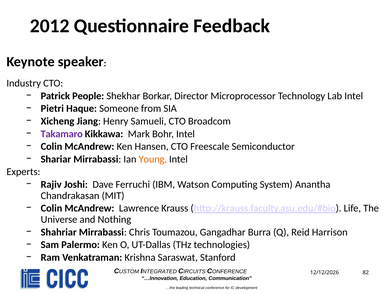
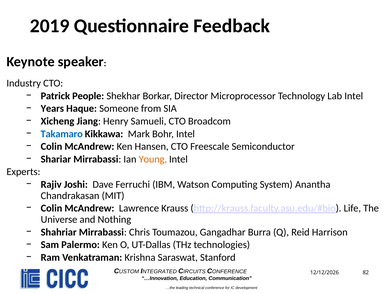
2012: 2012 -> 2019
Pietri: Pietri -> Years
Takamaro colour: purple -> blue
